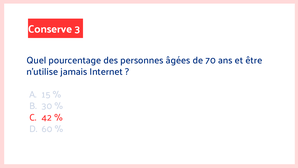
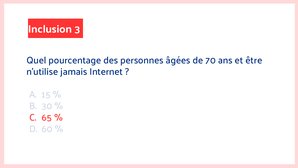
Conserve: Conserve -> Inclusion
42: 42 -> 65
